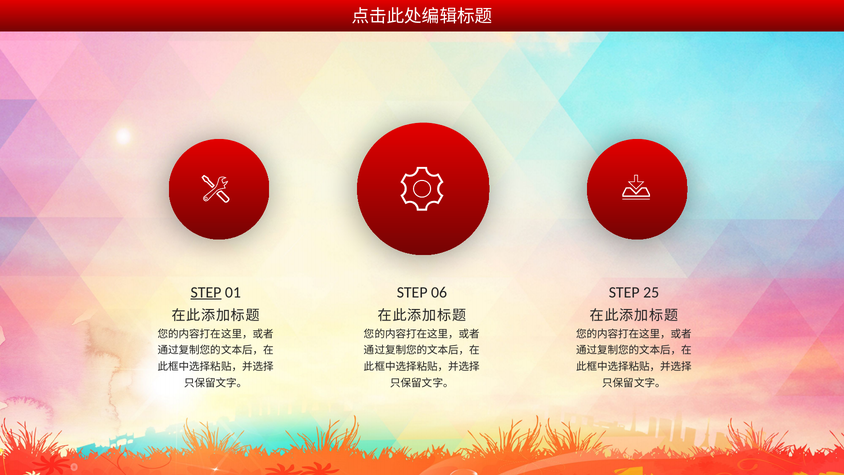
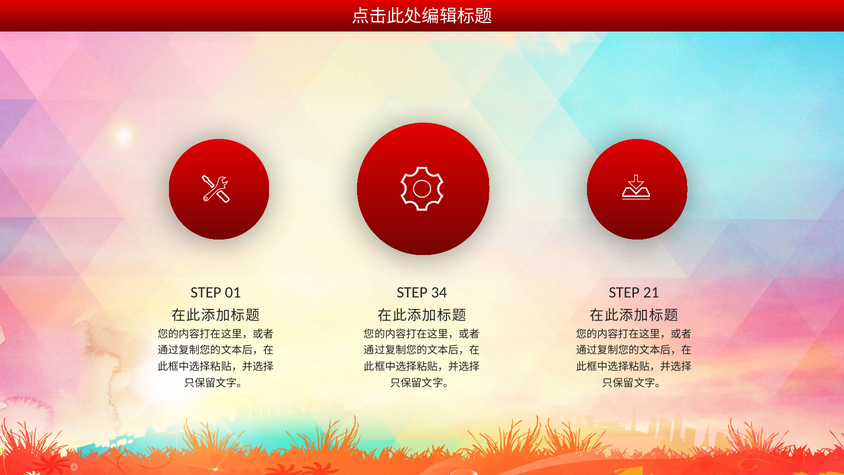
STEP at (206, 292) underline: present -> none
06: 06 -> 34
25: 25 -> 21
